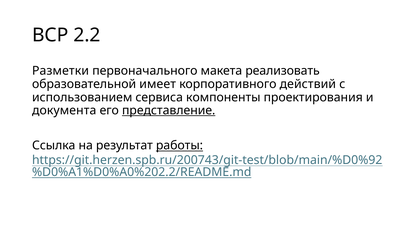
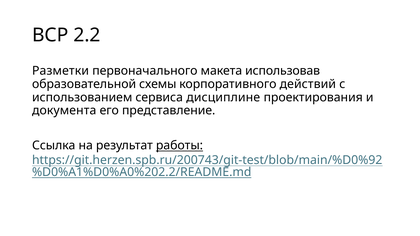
реализовать: реализовать -> использовав
имеет: имеет -> схемы
компоненты: компоненты -> дисциплине
представление underline: present -> none
